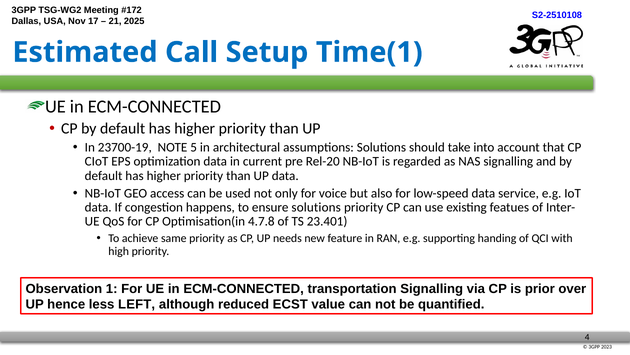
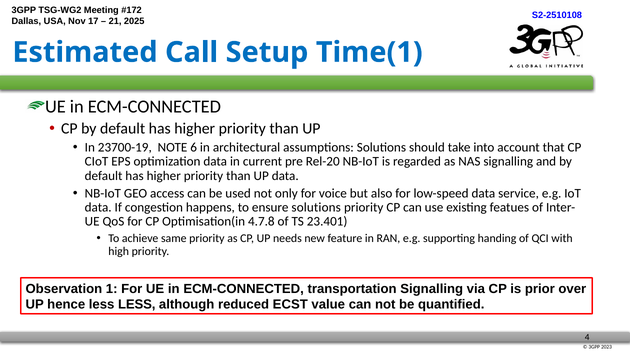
5: 5 -> 6
less LEFT: LEFT -> LESS
